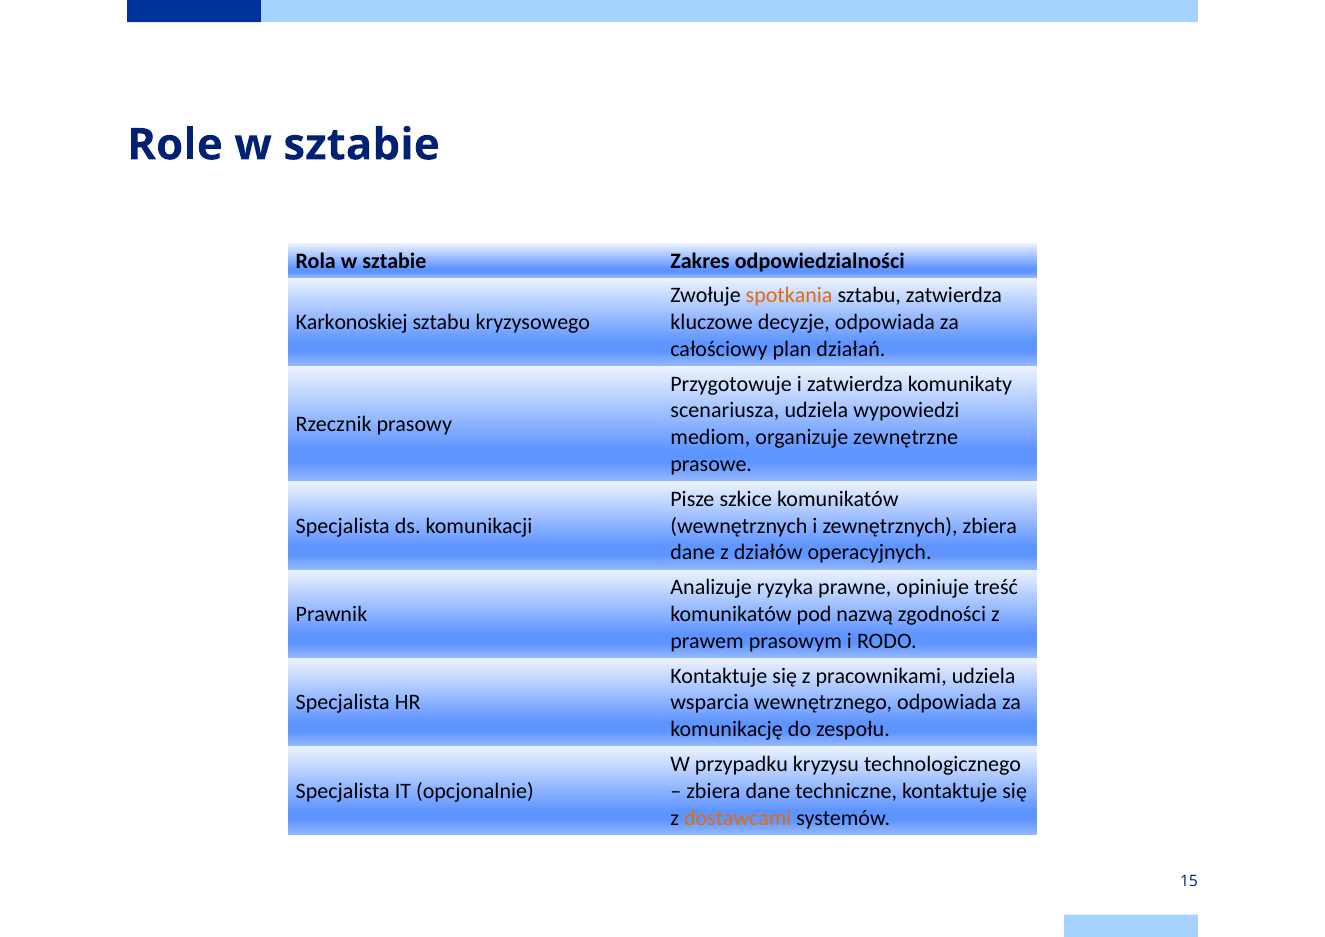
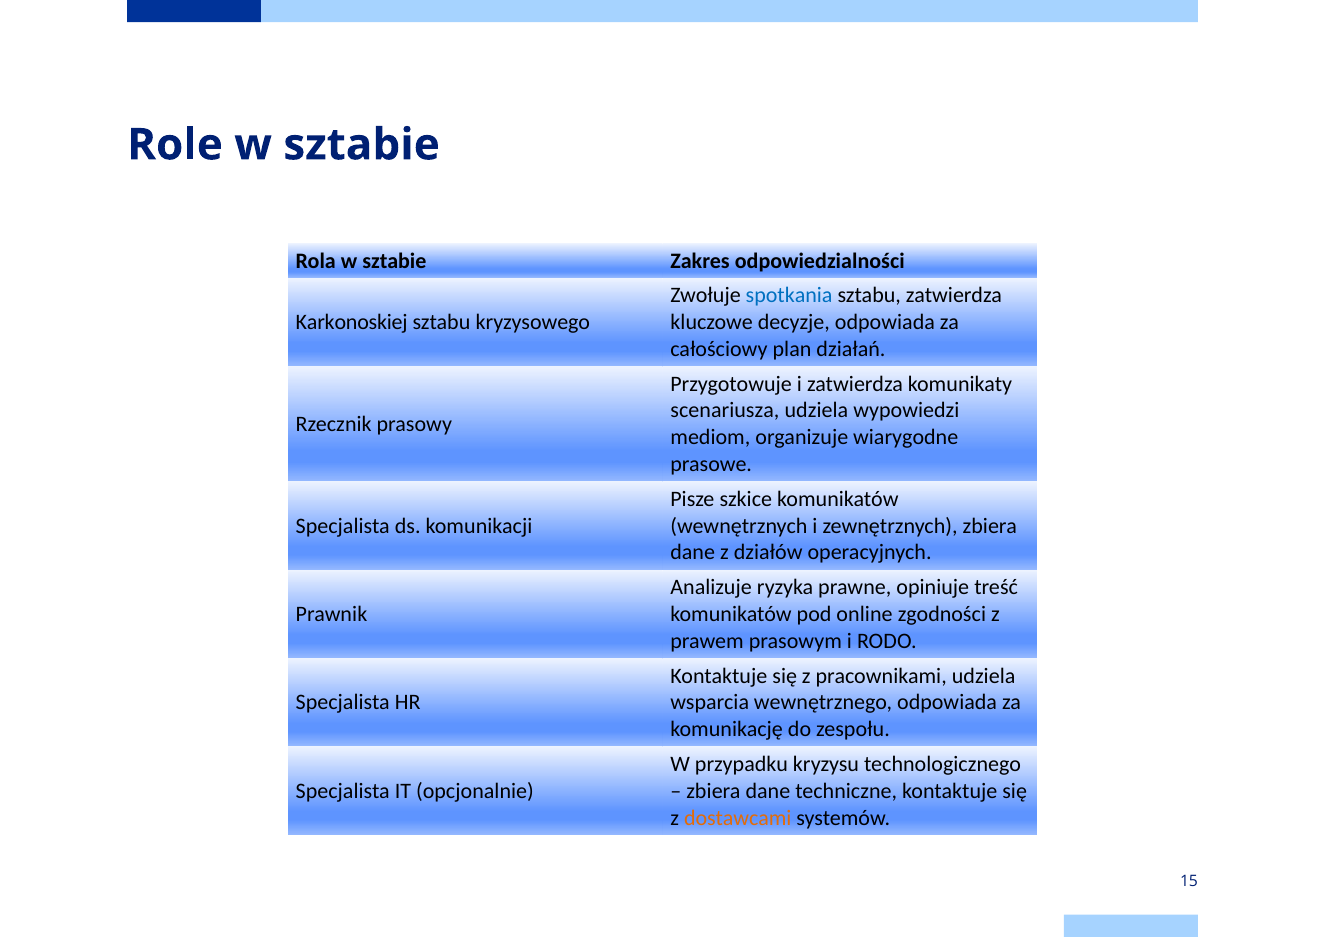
spotkania colour: orange -> blue
zewnętrzne: zewnętrzne -> wiarygodne
nazwą: nazwą -> online
